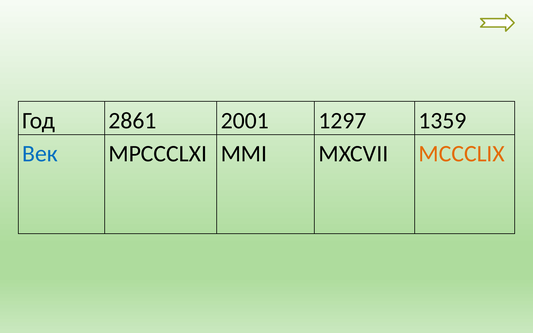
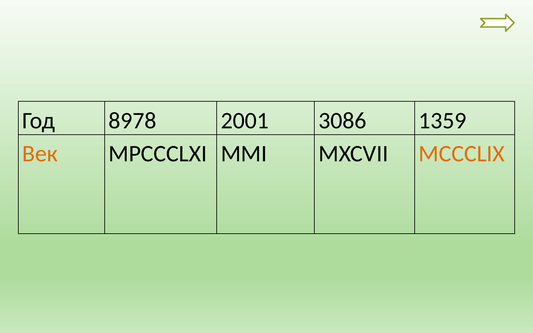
2861: 2861 -> 8978
1297: 1297 -> 3086
Век colour: blue -> orange
